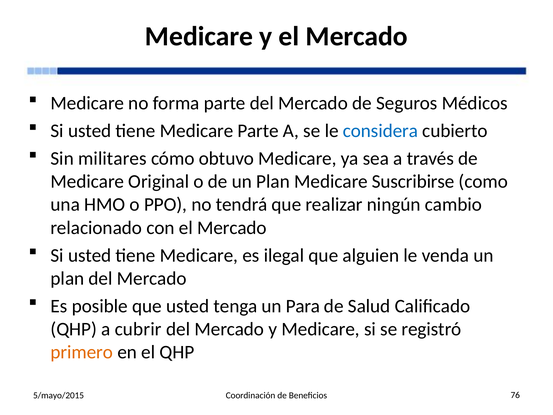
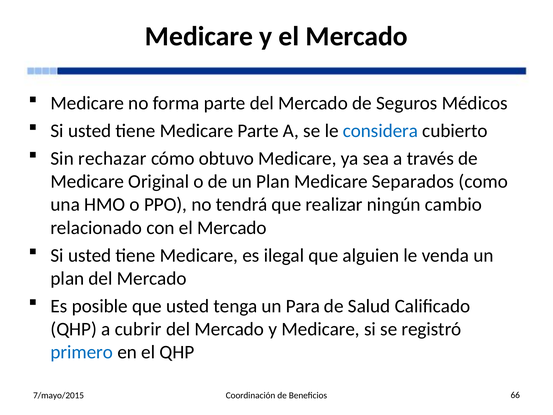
militares: militares -> rechazar
Suscribirse: Suscribirse -> Separados
primero colour: orange -> blue
5/mayo/2015: 5/mayo/2015 -> 7/mayo/2015
76: 76 -> 66
